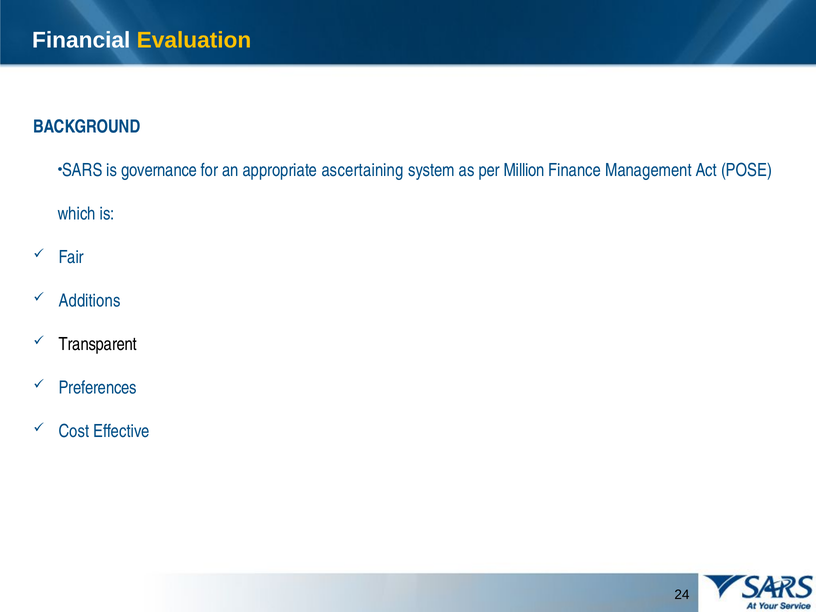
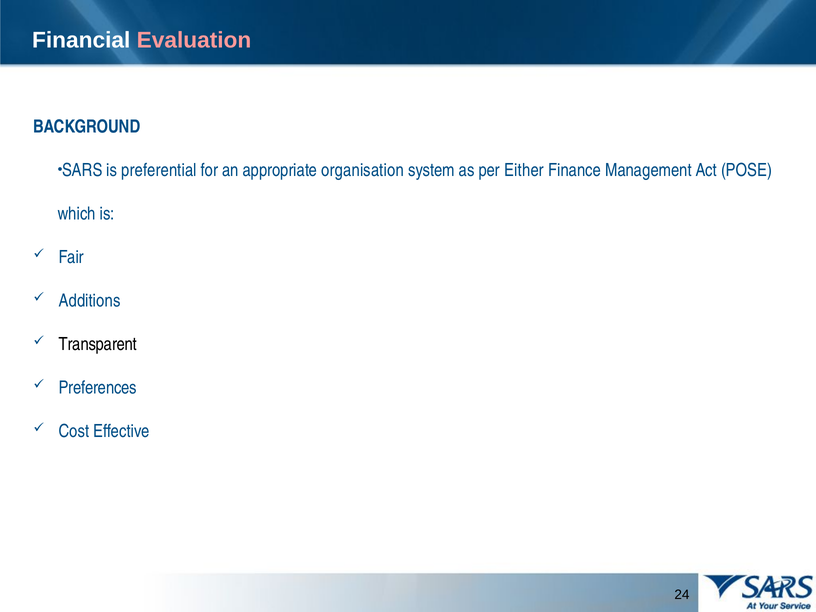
Evaluation colour: yellow -> pink
governance: governance -> preferential
ascertaining: ascertaining -> organisation
Million: Million -> Either
